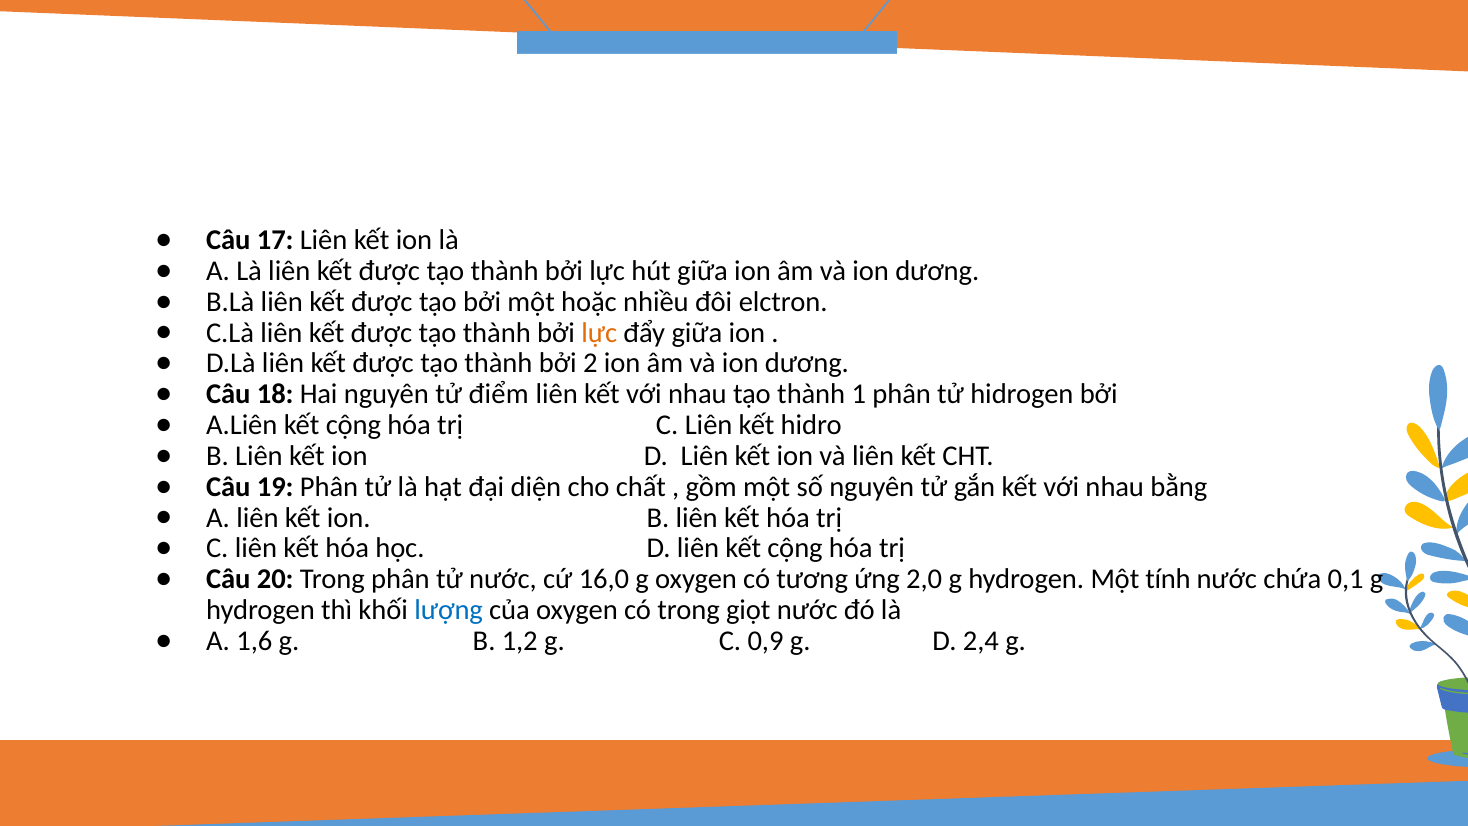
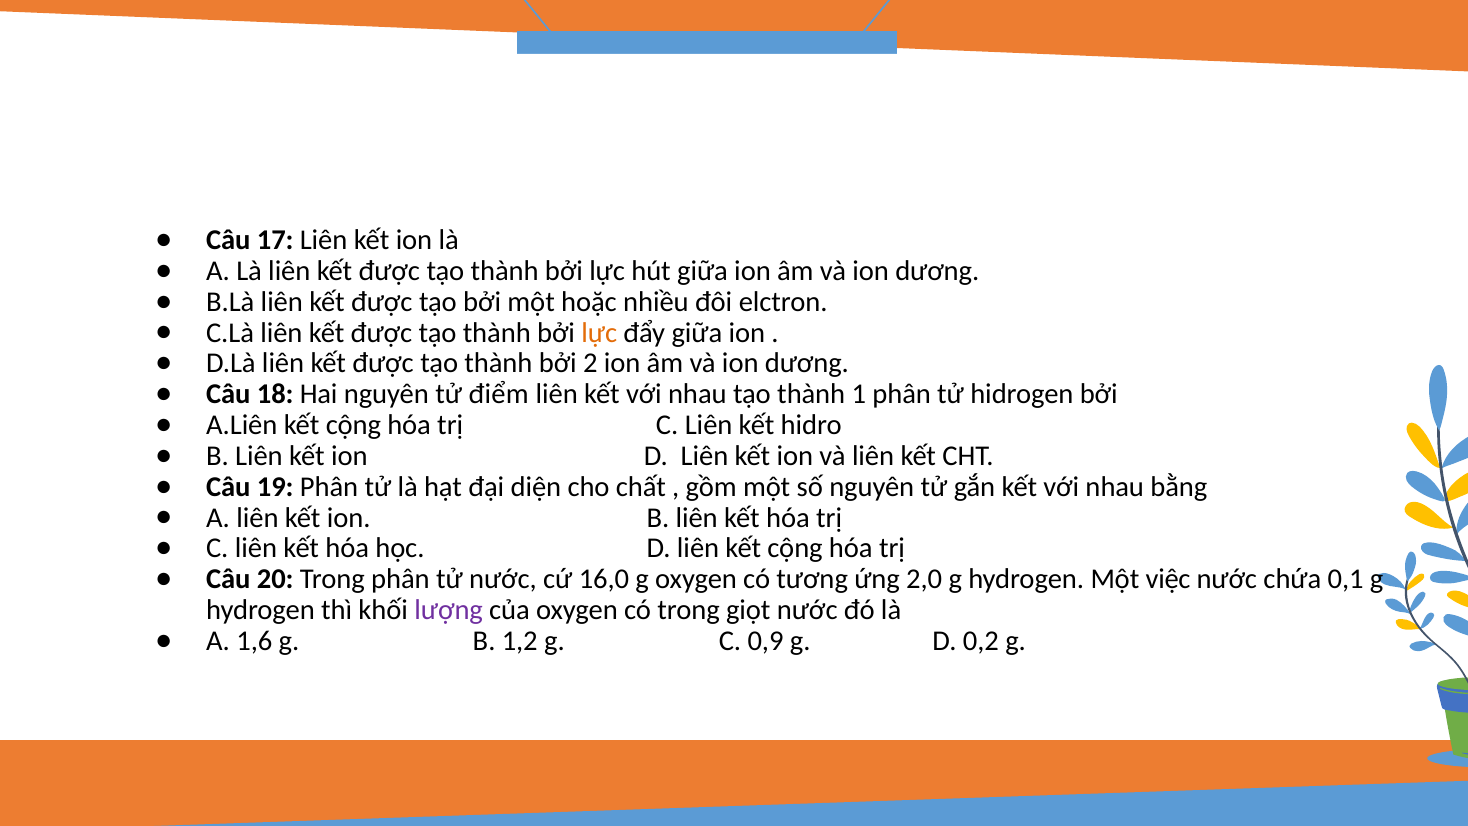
tính: tính -> việc
lượng colour: blue -> purple
2,4: 2,4 -> 0,2
